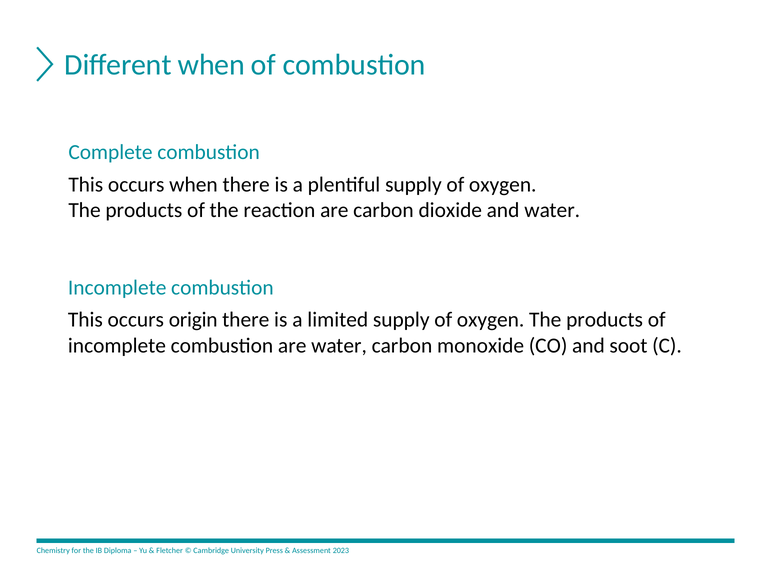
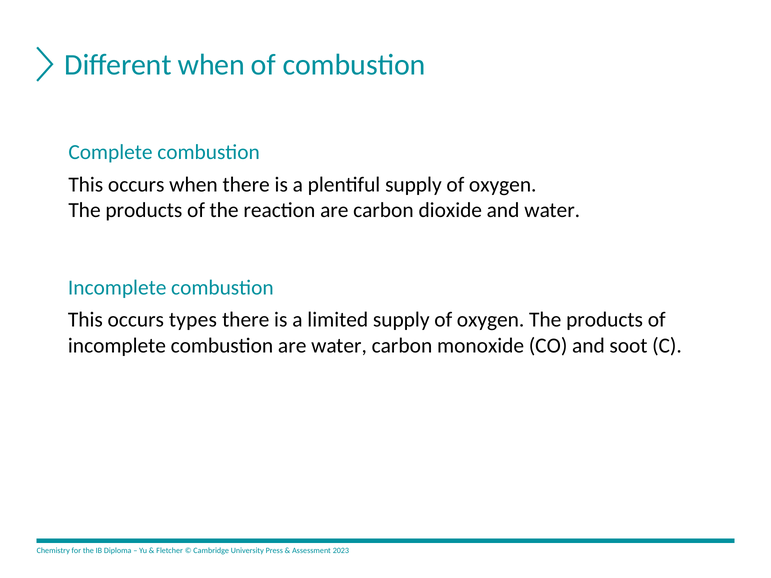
origin: origin -> types
